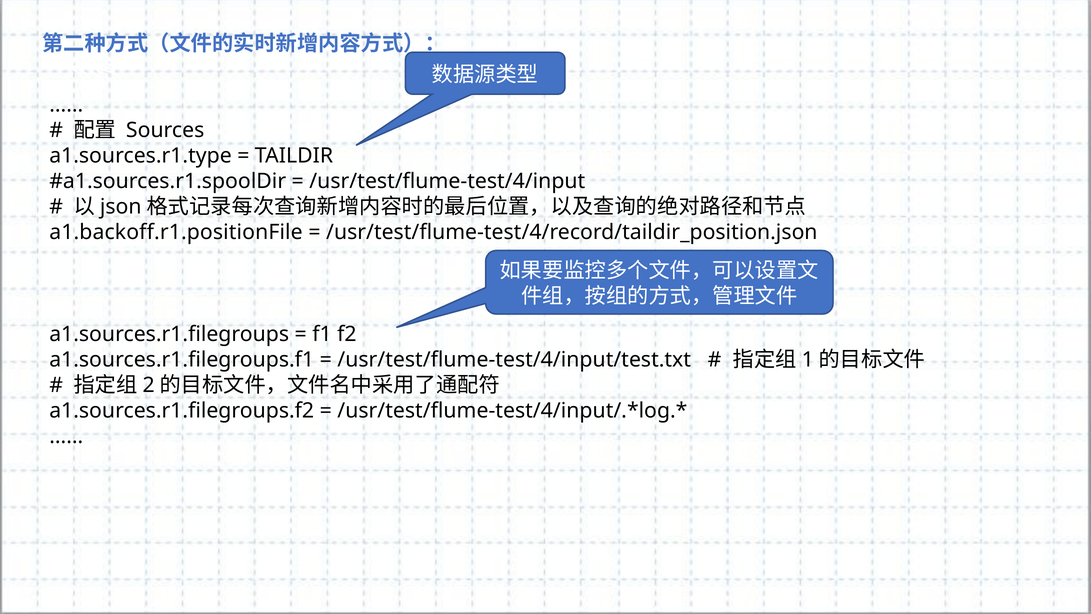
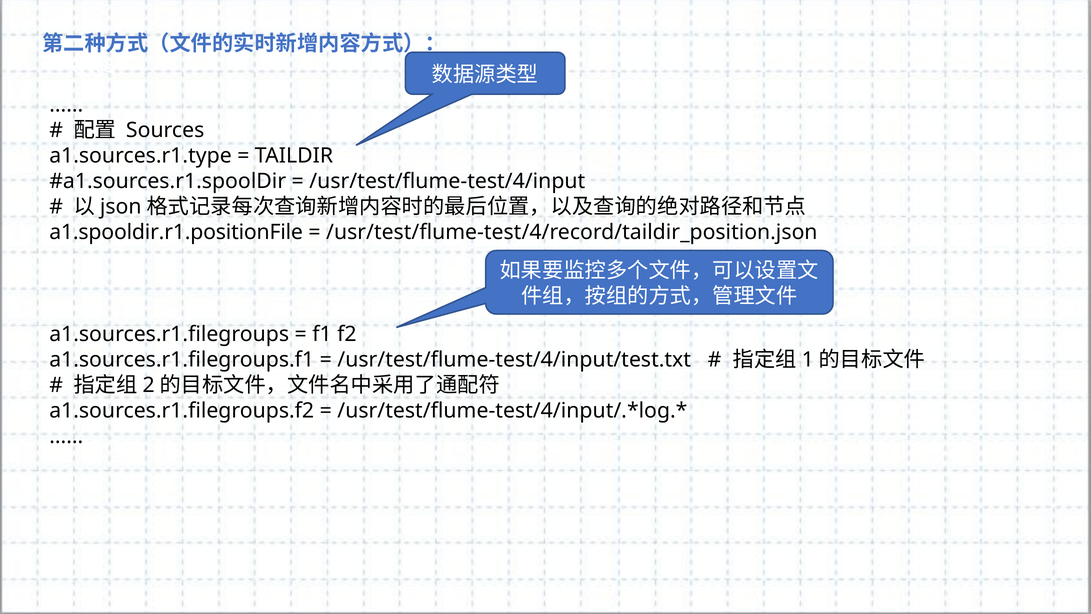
a1.backoff.r1.positionFile: a1.backoff.r1.positionFile -> a1.spooldir.r1.positionFile
